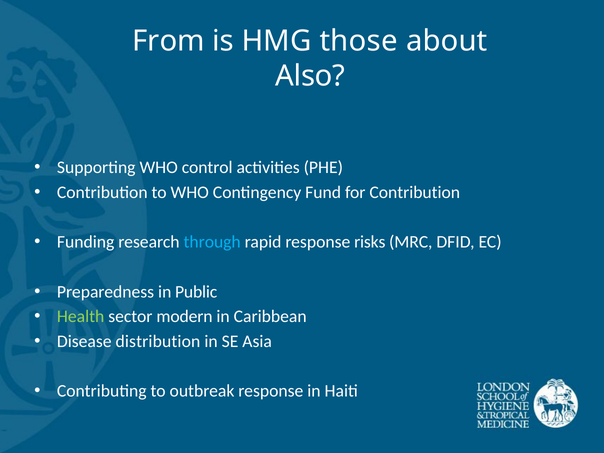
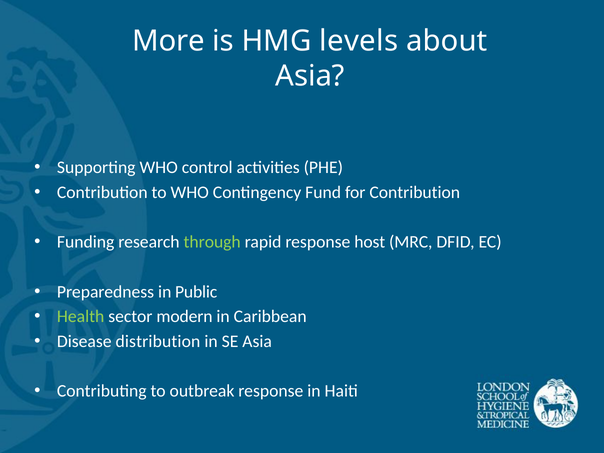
From: From -> More
those: those -> levels
Also at (310, 76): Also -> Asia
through colour: light blue -> light green
risks: risks -> host
